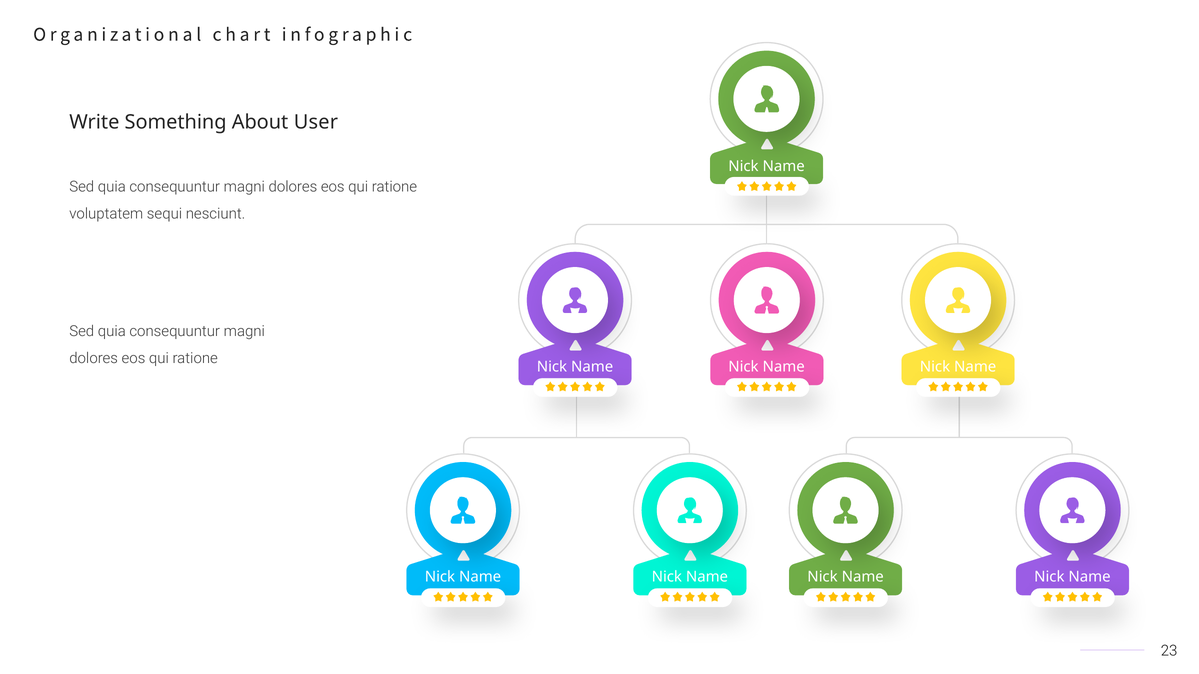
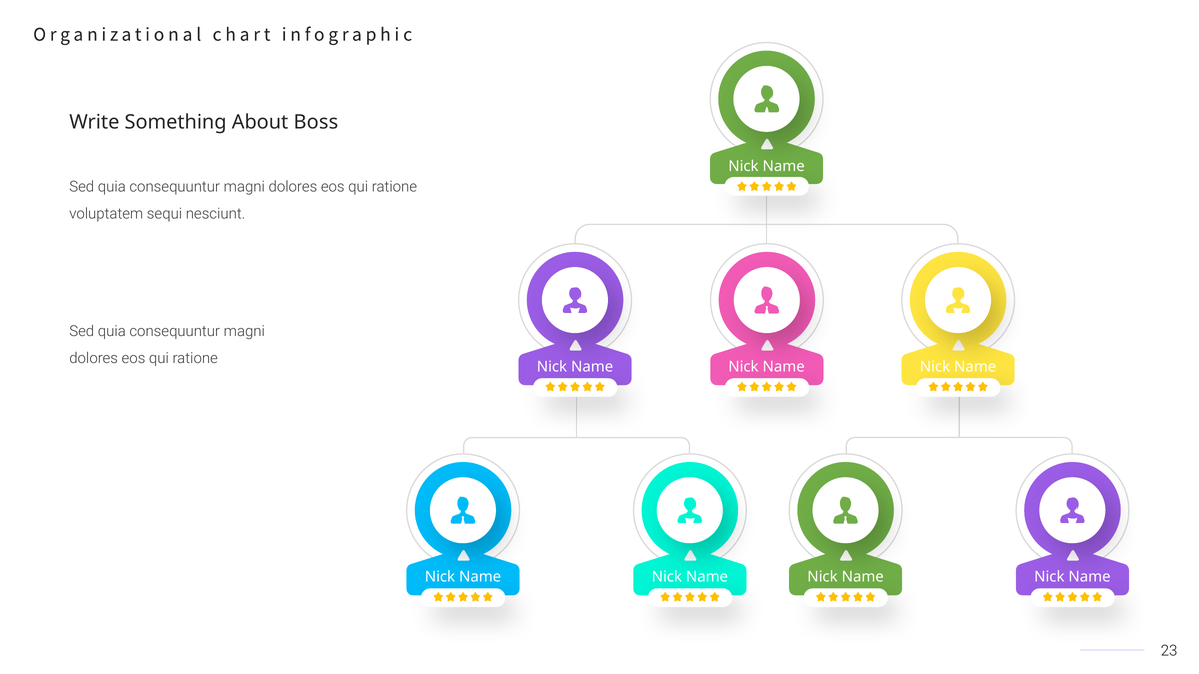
User: User -> Boss
